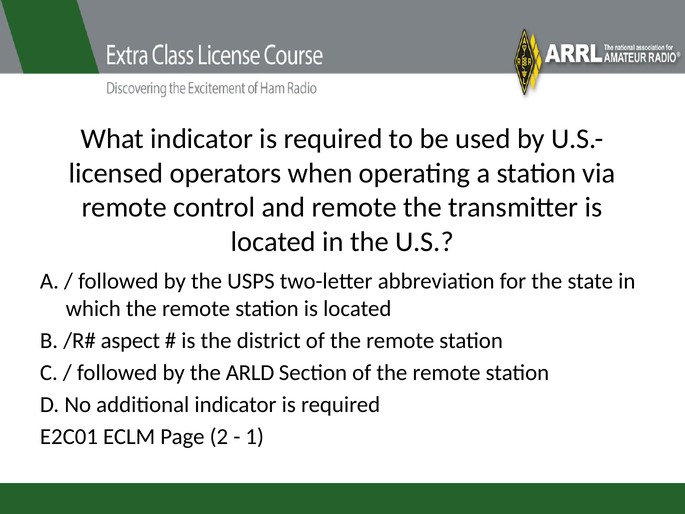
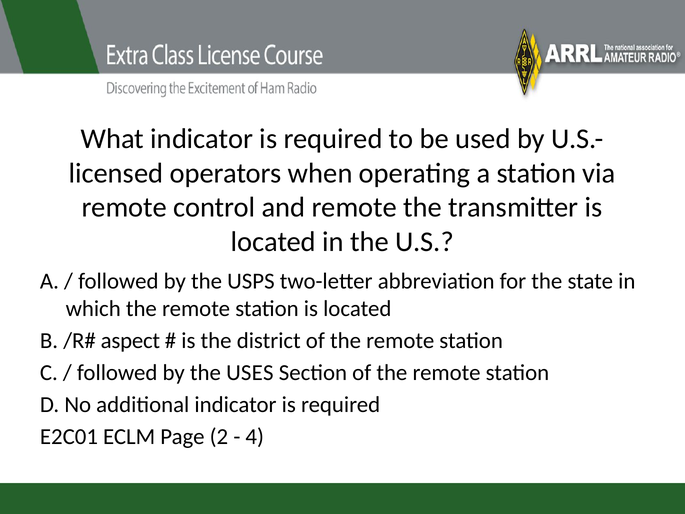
ARLD: ARLD -> USES
1: 1 -> 4
